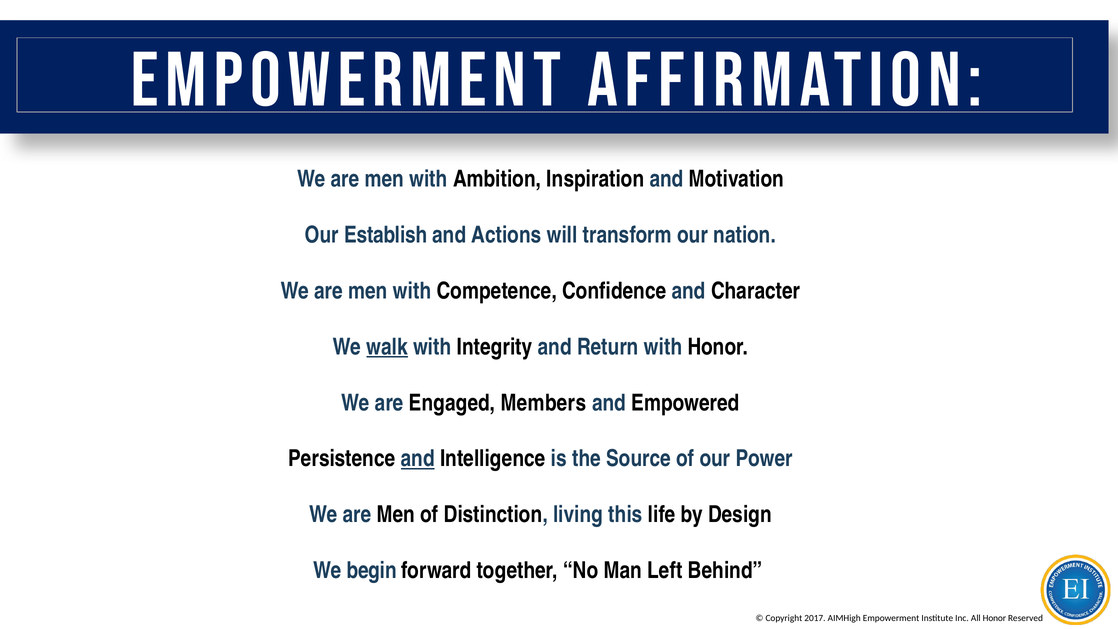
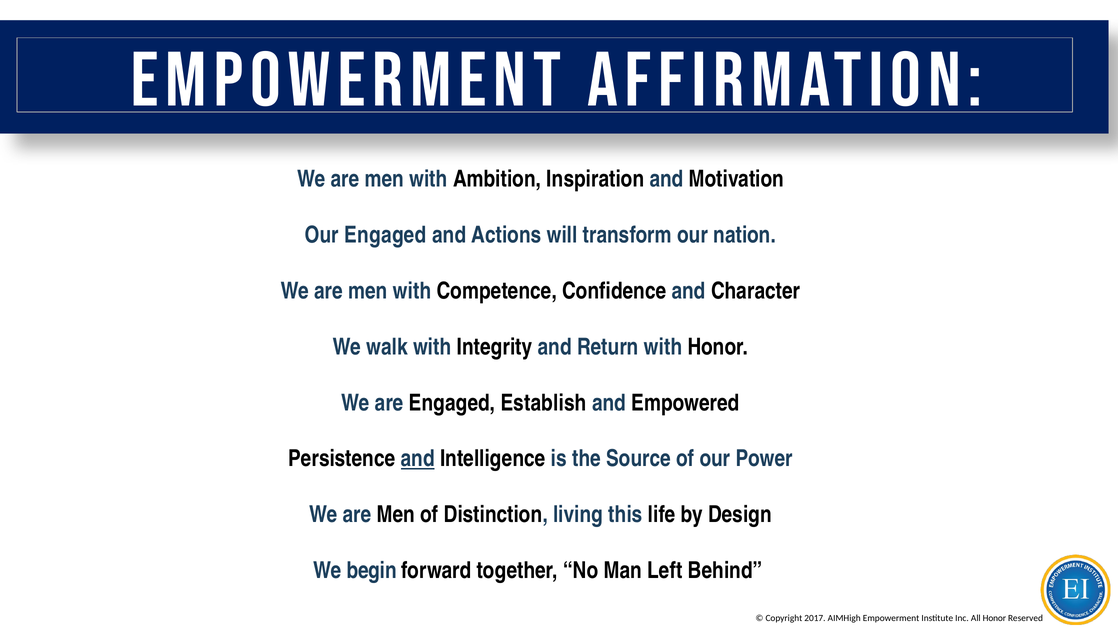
Our Establish: Establish -> Engaged
walk underline: present -> none
Members: Members -> Establish
